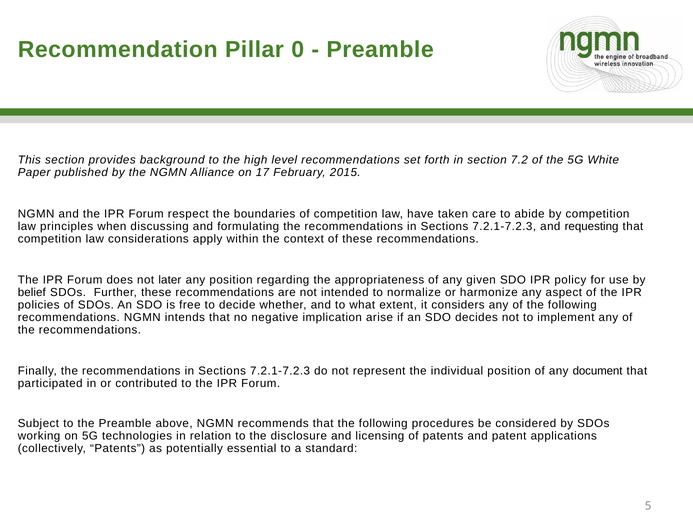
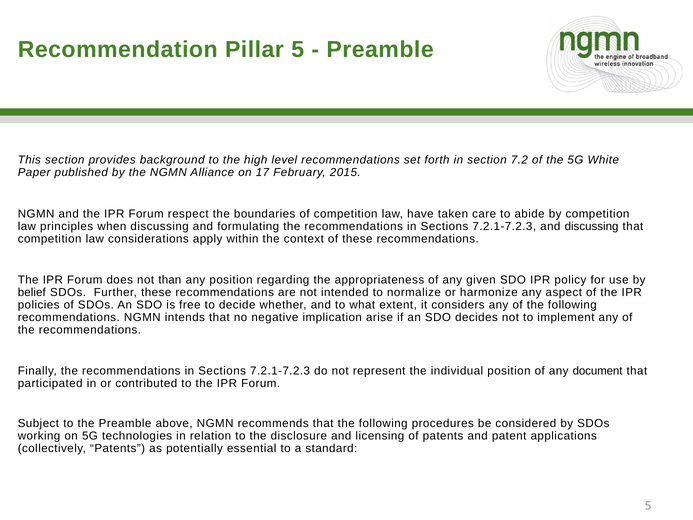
Pillar 0: 0 -> 5
and requesting: requesting -> discussing
later: later -> than
